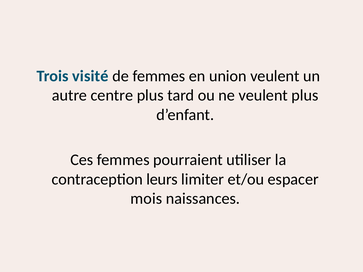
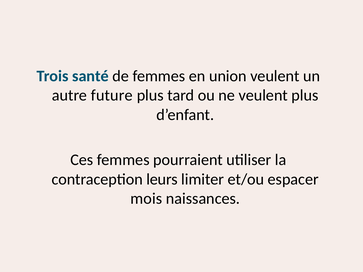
visité: visité -> santé
centre: centre -> future
